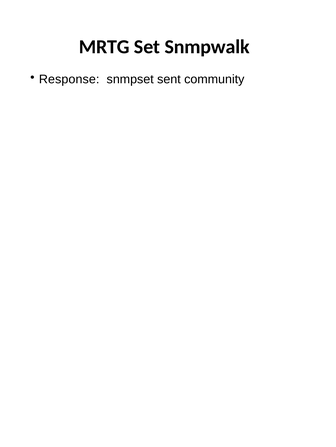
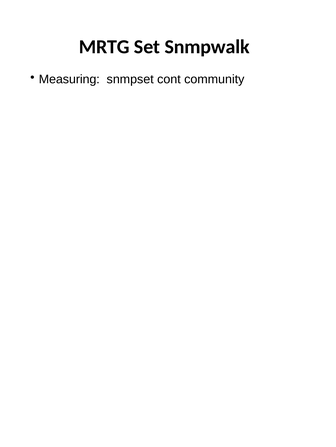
Response: Response -> Measuring
sent: sent -> cont
